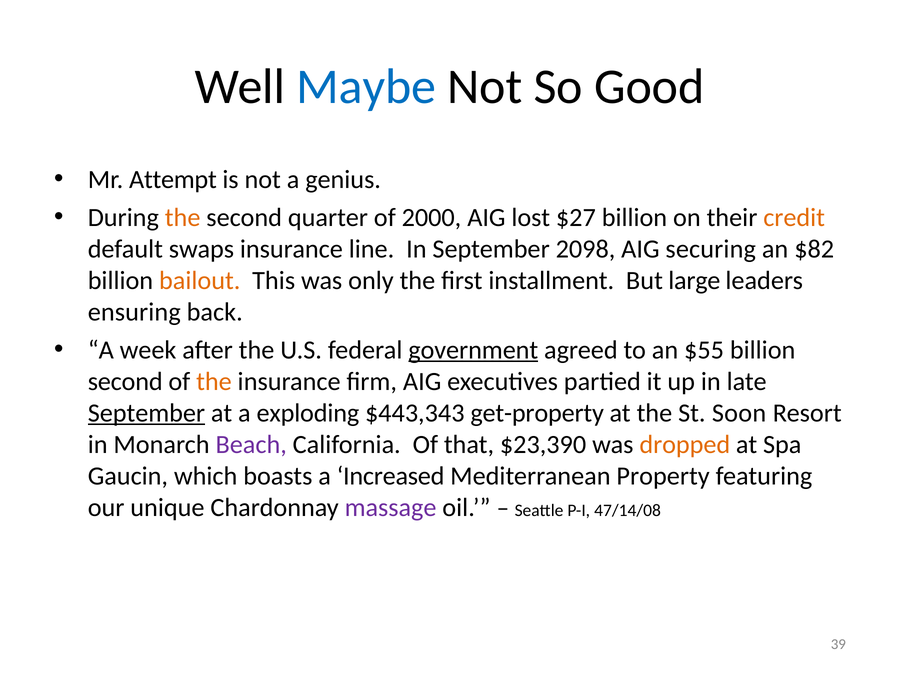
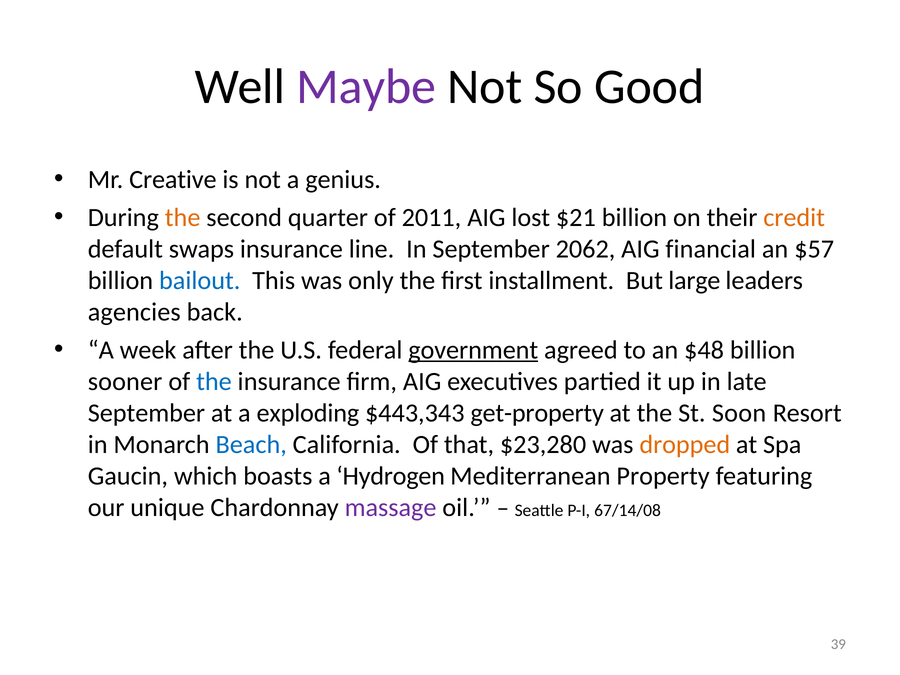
Maybe colour: blue -> purple
Attempt: Attempt -> Creative
2000: 2000 -> 2011
$27: $27 -> $21
2098: 2098 -> 2062
securing: securing -> financial
$82: $82 -> $57
bailout colour: orange -> blue
ensuring: ensuring -> agencies
$55: $55 -> $48
second at (125, 382): second -> sooner
the at (214, 382) colour: orange -> blue
September at (146, 413) underline: present -> none
Beach colour: purple -> blue
$23,390: $23,390 -> $23,280
Increased: Increased -> Hydrogen
47/14/08: 47/14/08 -> 67/14/08
